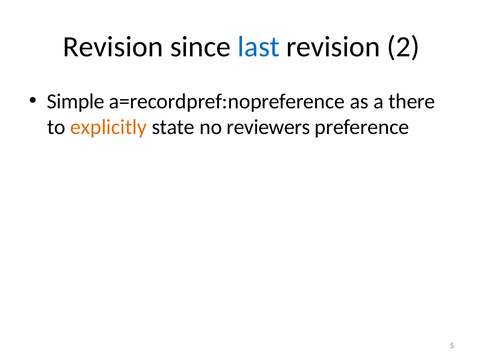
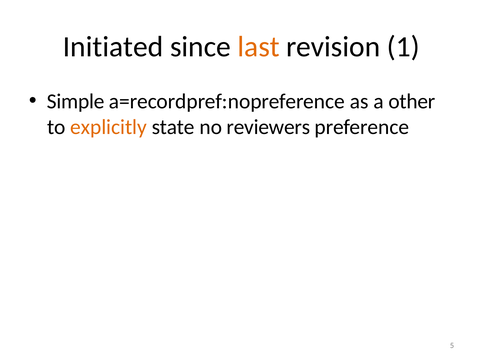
Revision at (113, 47): Revision -> Initiated
last colour: blue -> orange
2: 2 -> 1
there: there -> other
